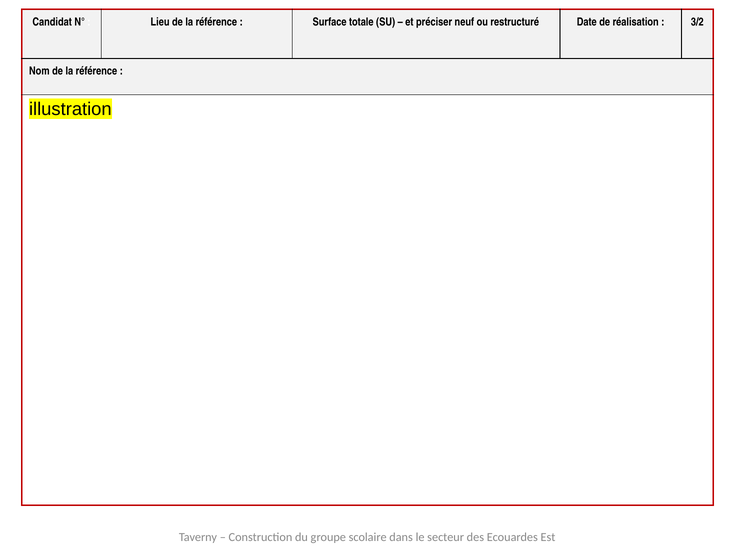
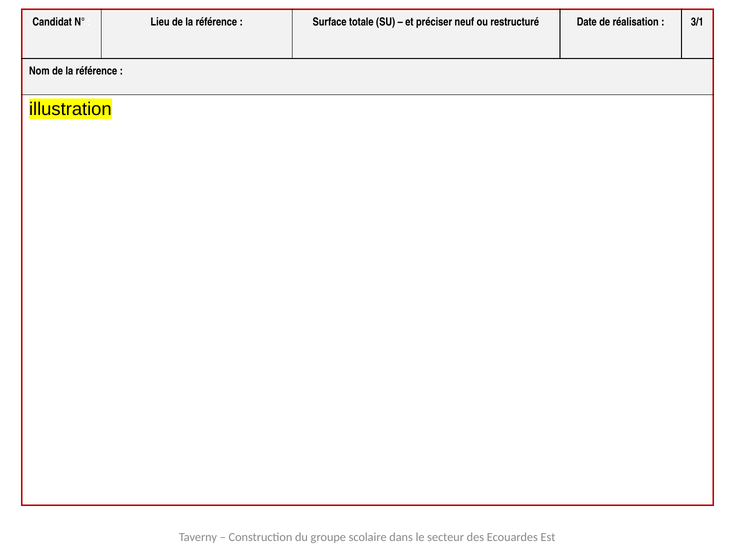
3/2: 3/2 -> 3/1
